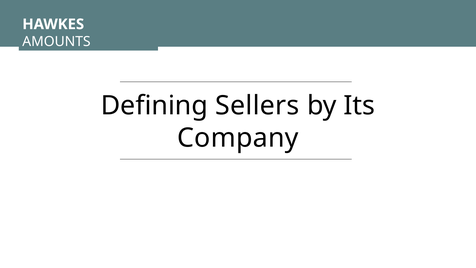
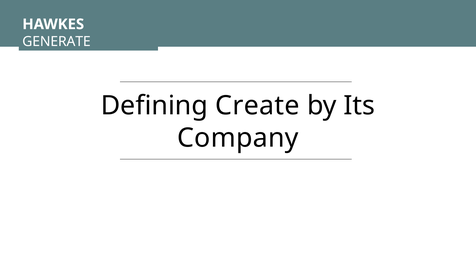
AMOUNTS: AMOUNTS -> GENERATE
Sellers: Sellers -> Create
